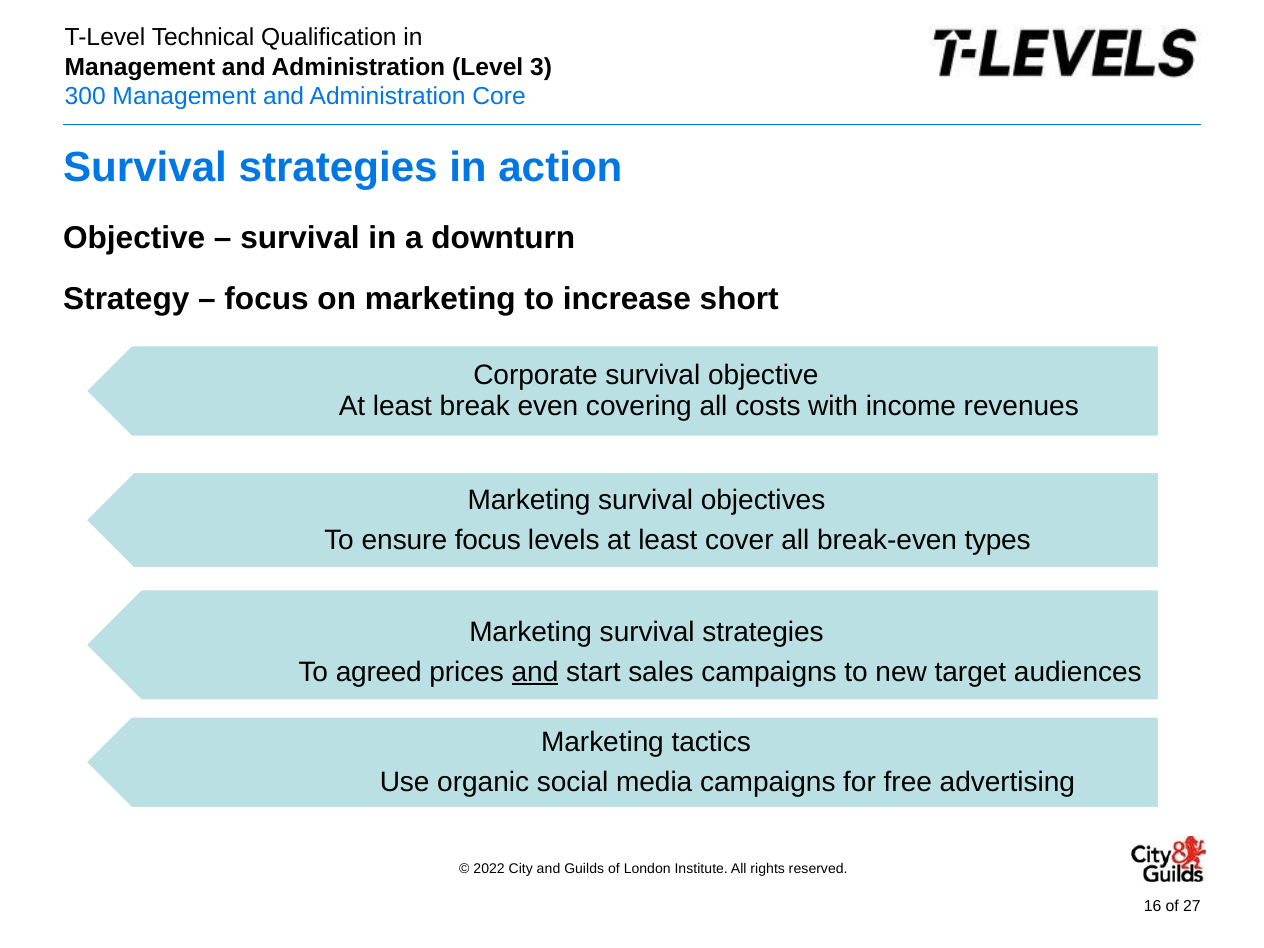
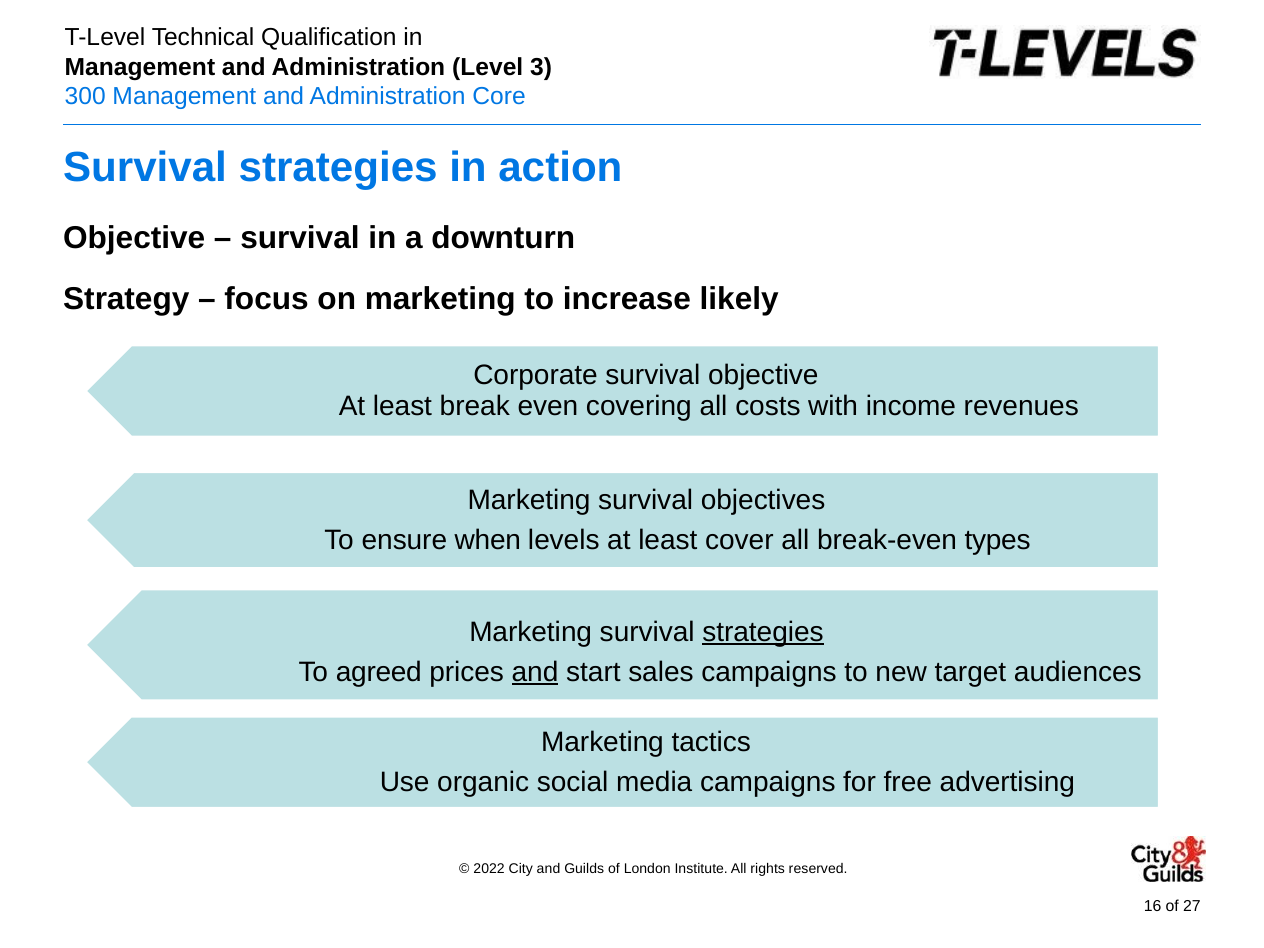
short: short -> likely
ensure focus: focus -> when
strategies at (763, 632) underline: none -> present
